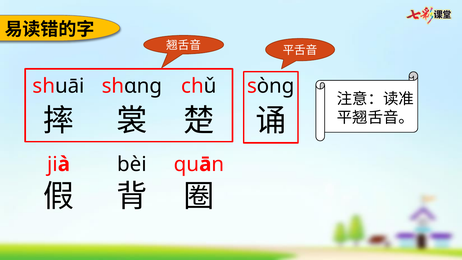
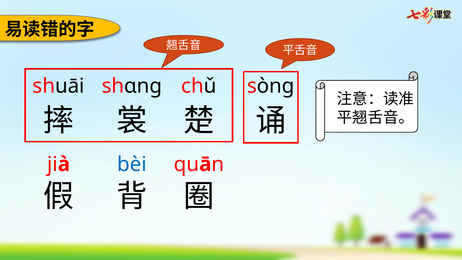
bèi colour: black -> blue
